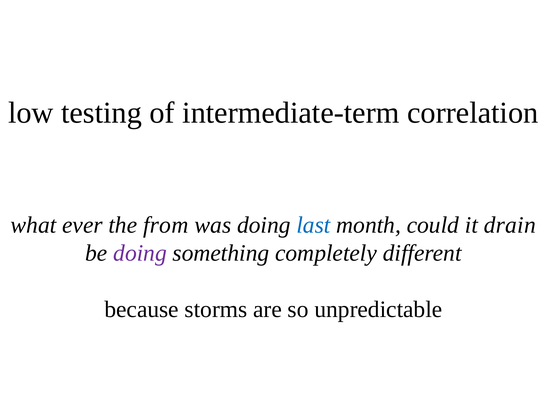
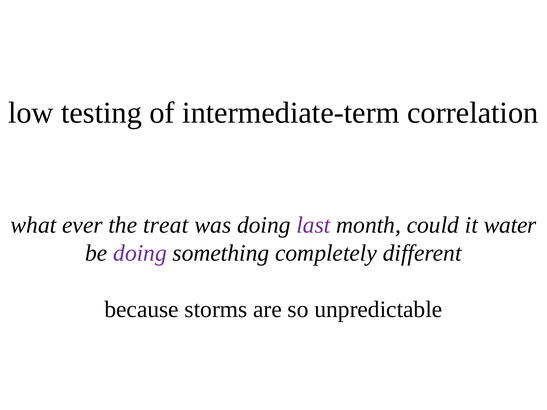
from: from -> treat
last colour: blue -> purple
drain: drain -> water
